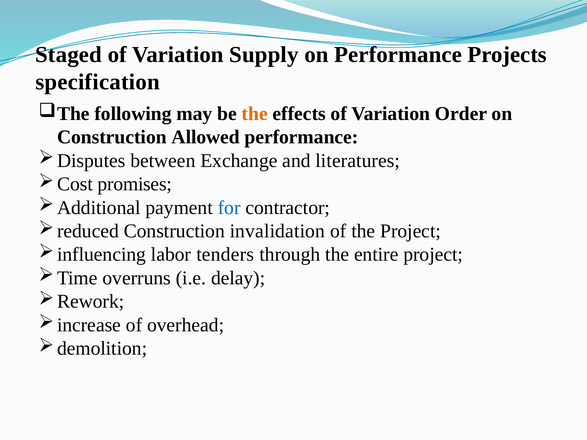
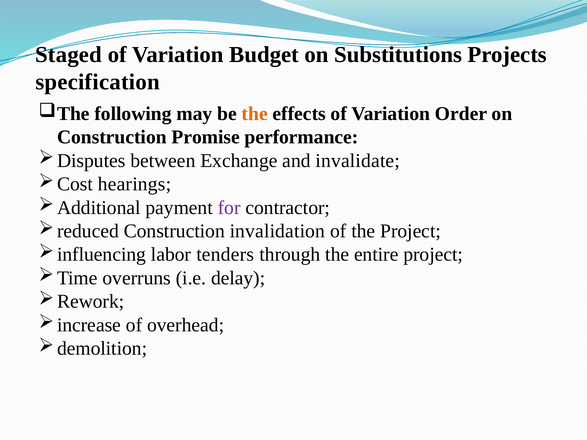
Supply: Supply -> Budget
on Performance: Performance -> Substitutions
Allowed: Allowed -> Promise
literatures: literatures -> invalidate
promises: promises -> hearings
for colour: blue -> purple
